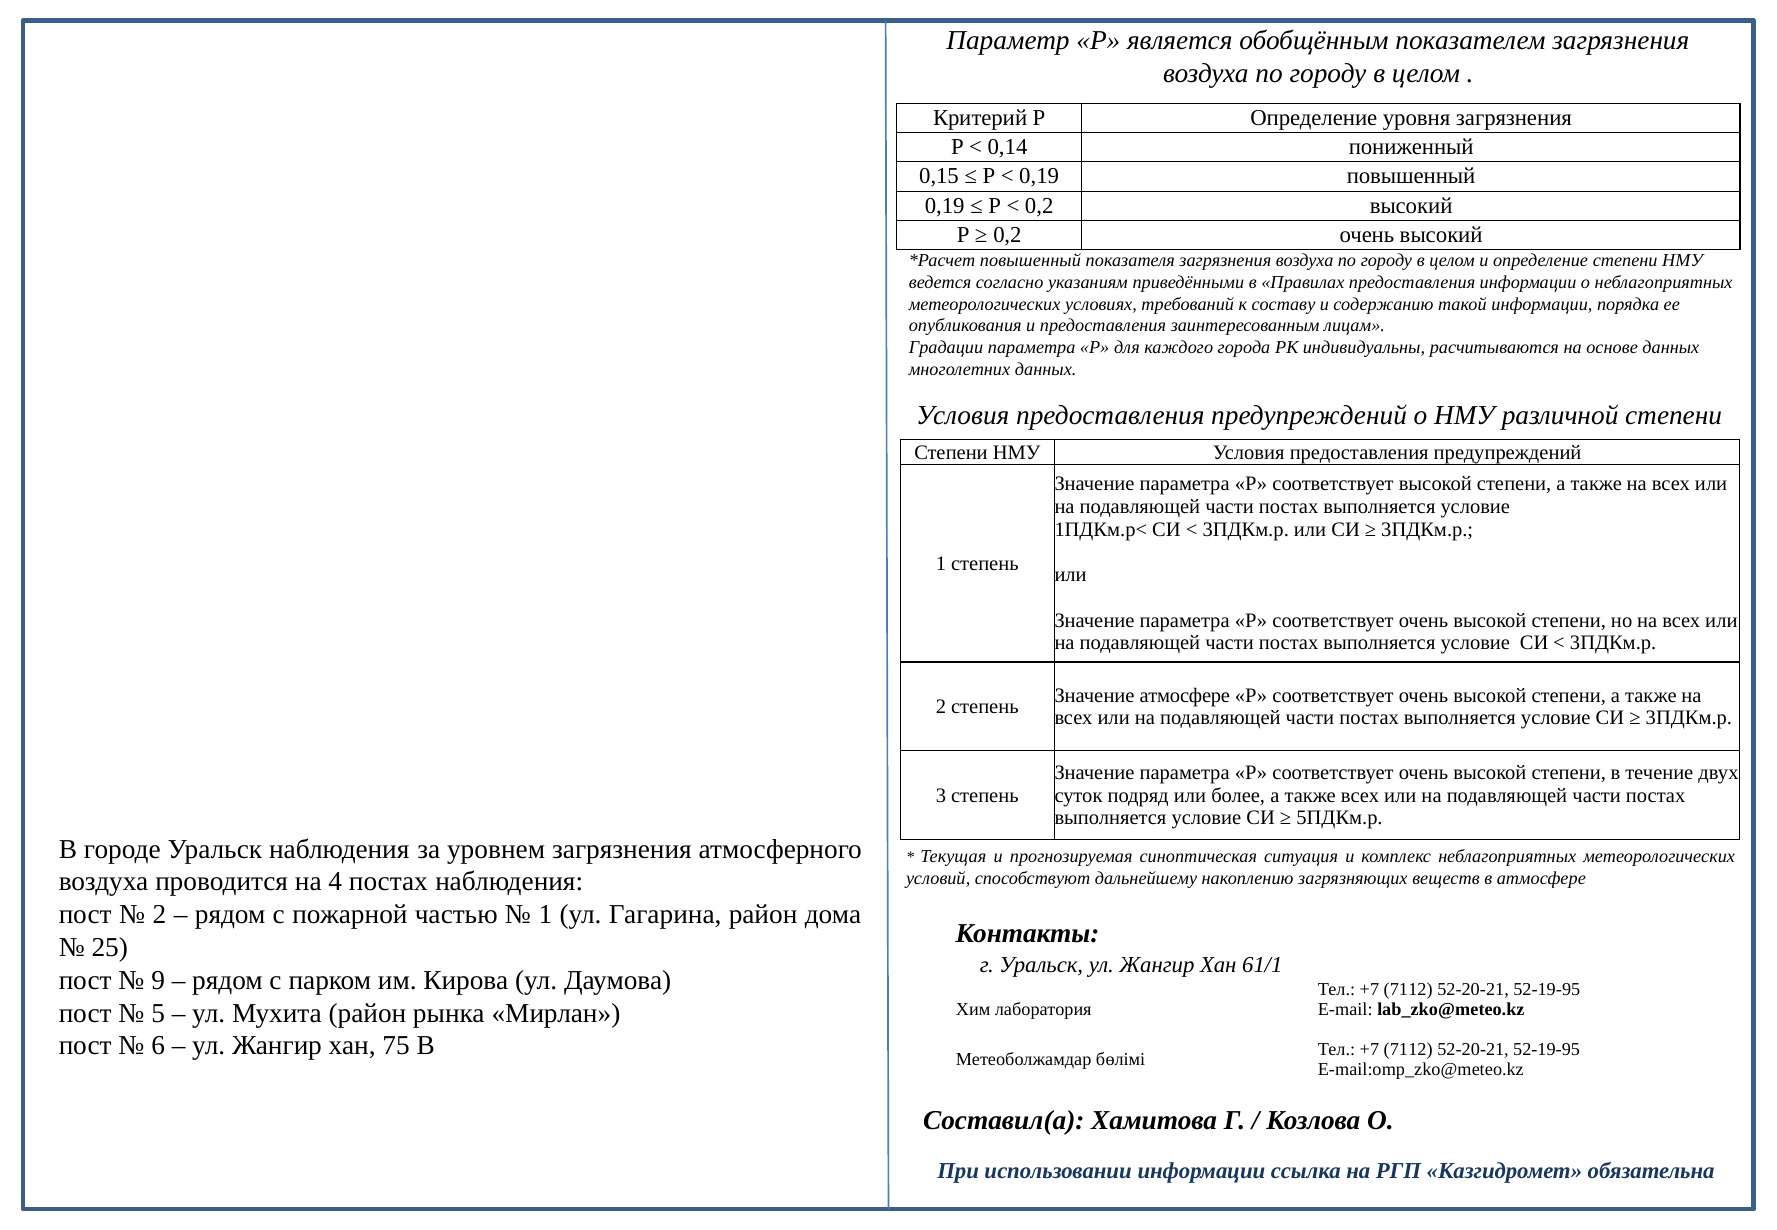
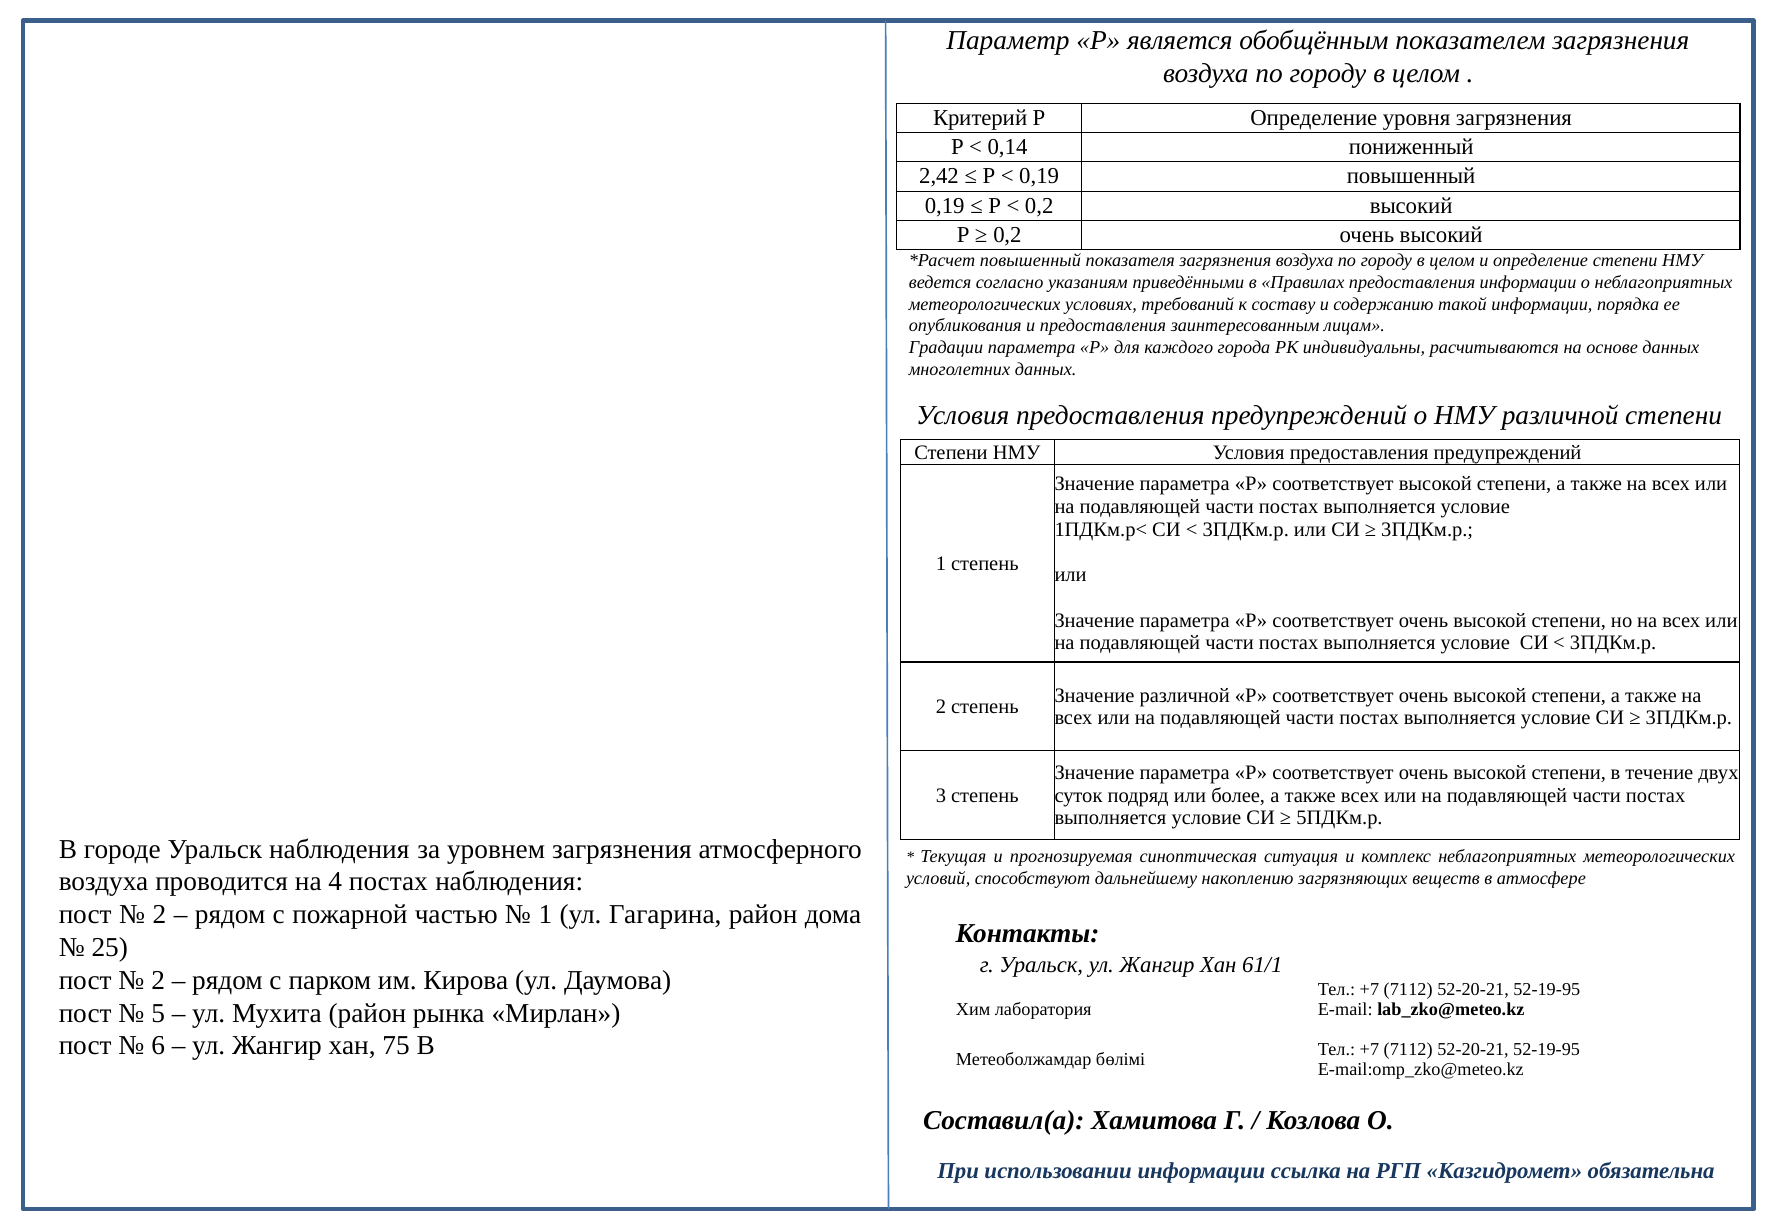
0,15: 0,15 -> 2,42
Значение атмосфере: атмосфере -> различной
9 at (158, 980): 9 -> 2
